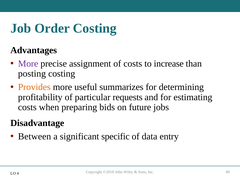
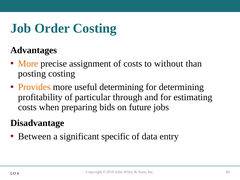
More at (28, 64) colour: purple -> orange
increase: increase -> without
useful summarizes: summarizes -> determining
requests: requests -> through
